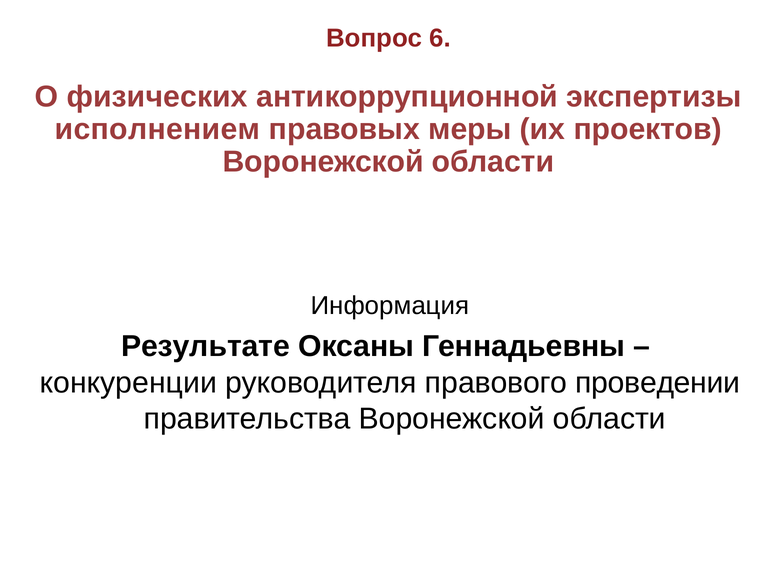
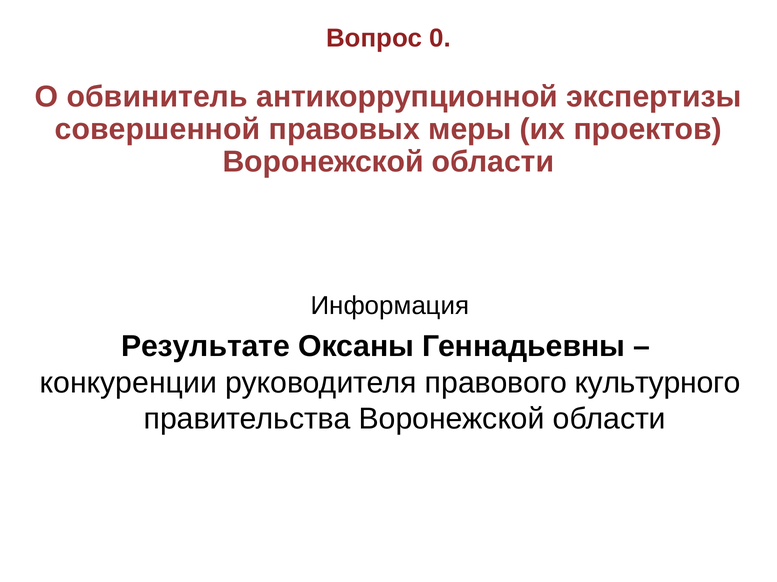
6: 6 -> 0
физических: физических -> обвинитель
исполнением: исполнением -> совершенной
проведении: проведении -> культурного
